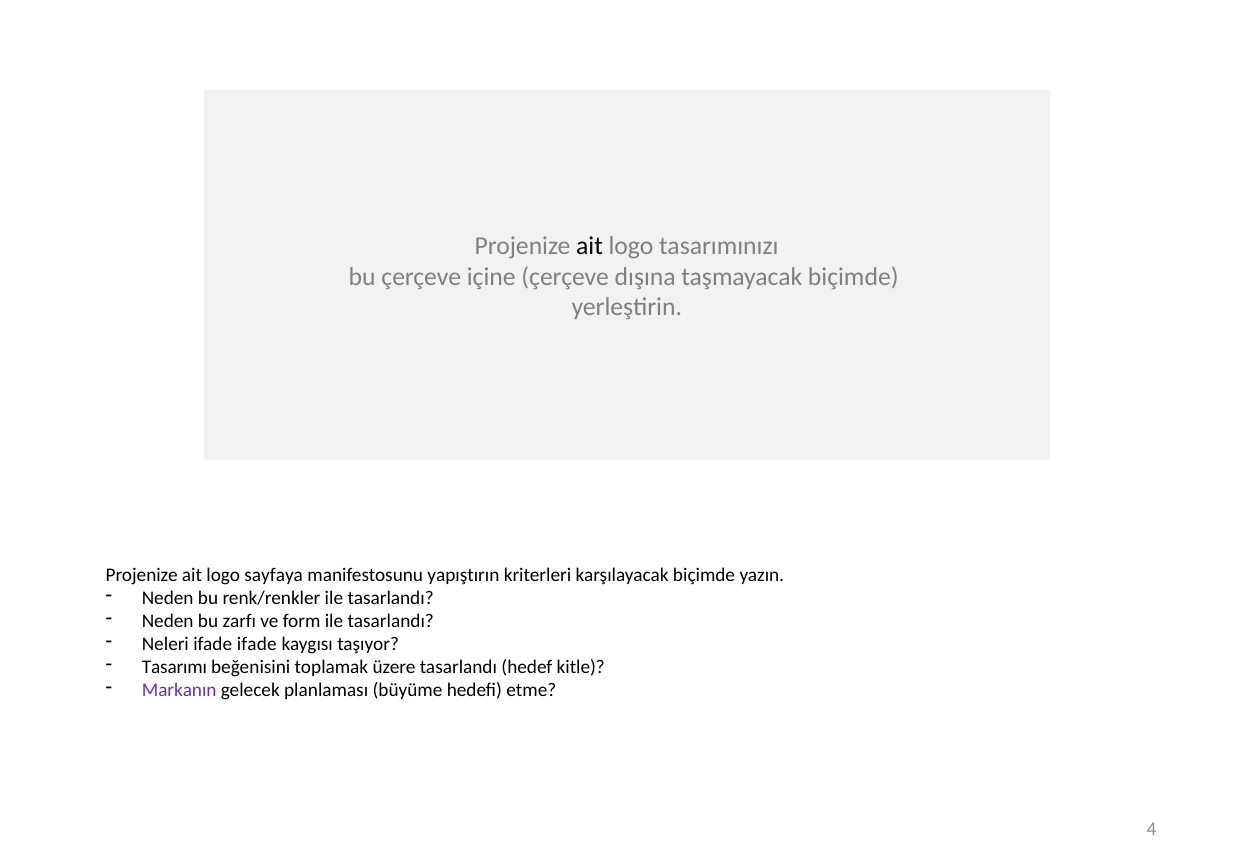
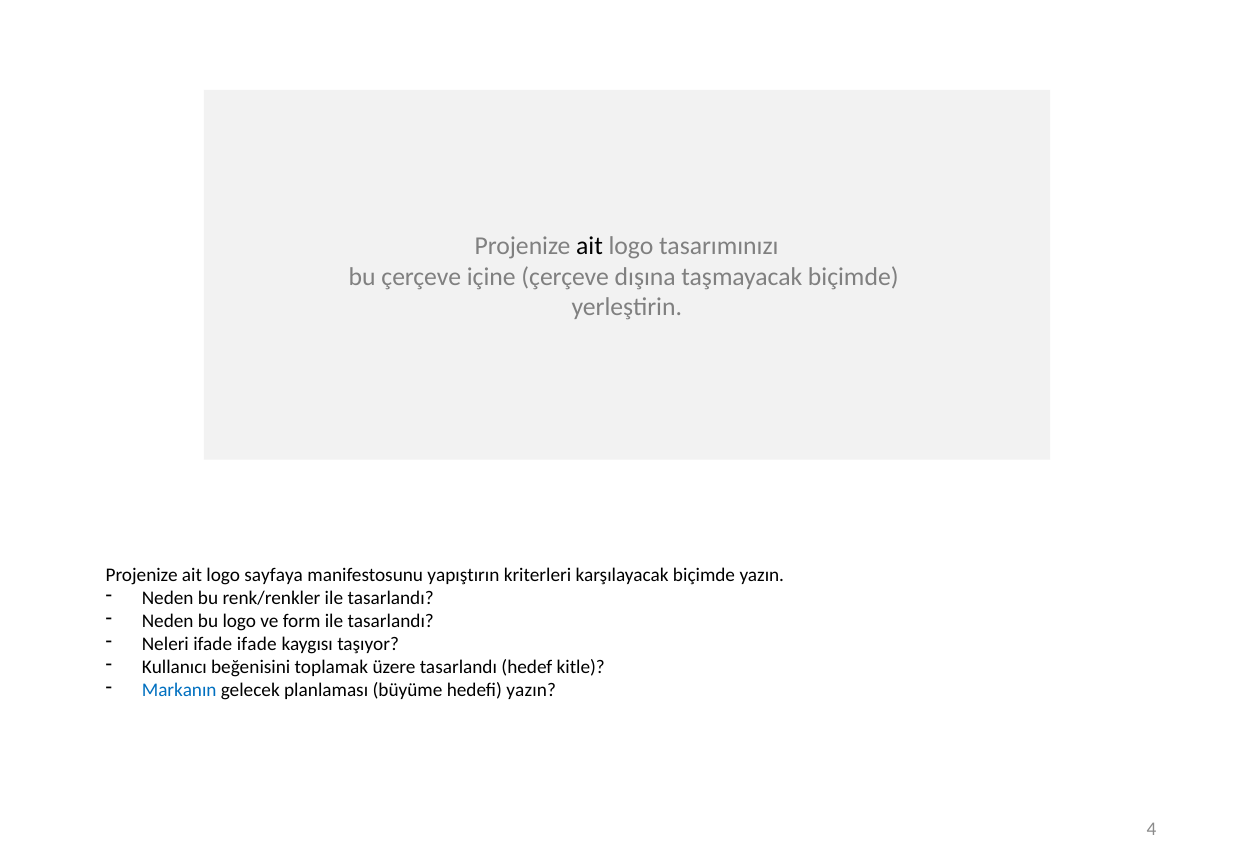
bu zarfı: zarfı -> logo
Tasarımı: Tasarımı -> Kullanıcı
Markanın colour: purple -> blue
hedefi etme: etme -> yazın
